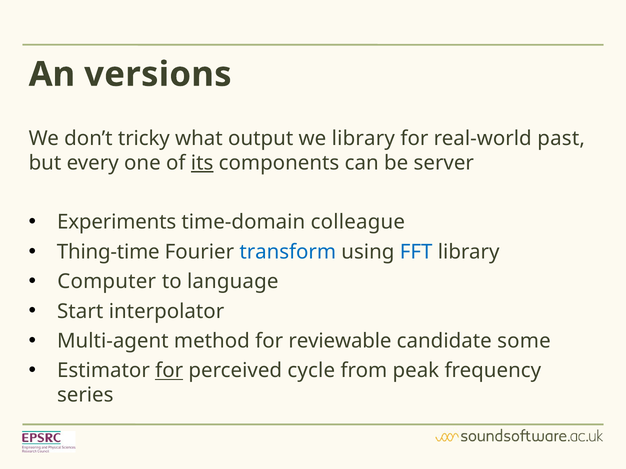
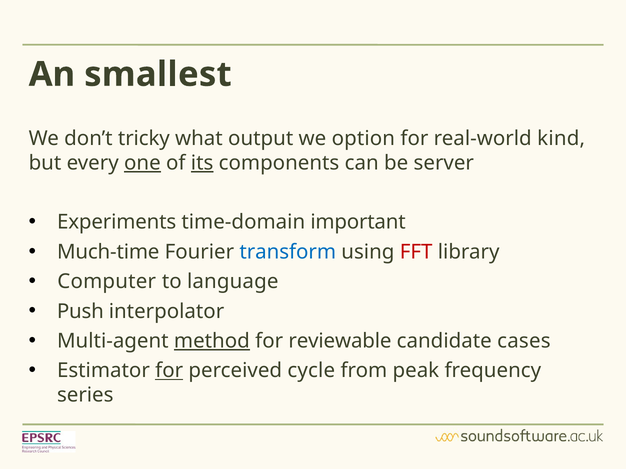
versions: versions -> smallest
we library: library -> option
past: past -> kind
one underline: none -> present
colleague: colleague -> important
Thing-time: Thing-time -> Much-time
FFT colour: blue -> red
Start: Start -> Push
method underline: none -> present
some: some -> cases
